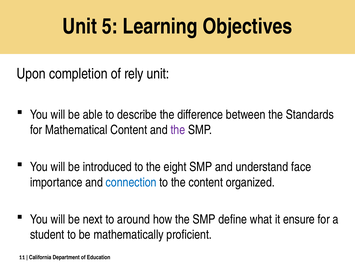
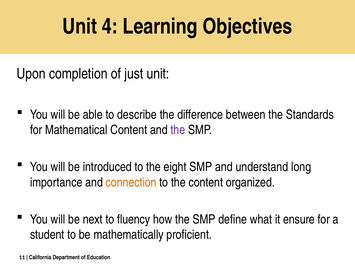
5: 5 -> 4
rely: rely -> just
face: face -> long
connection colour: blue -> orange
around: around -> fluency
